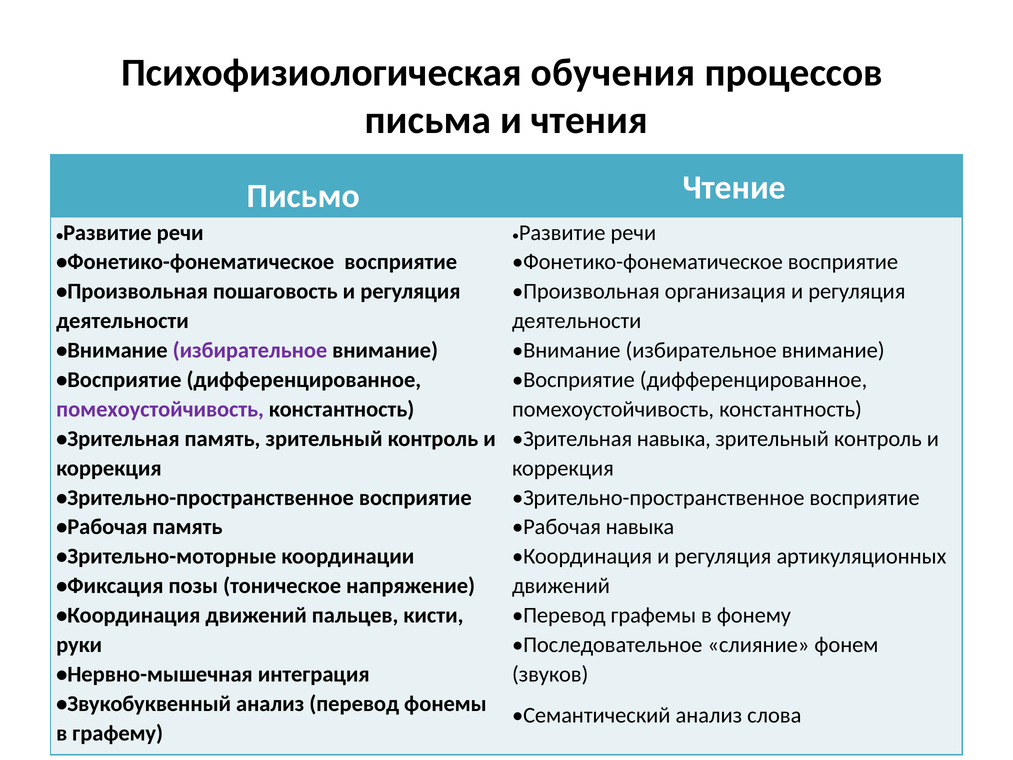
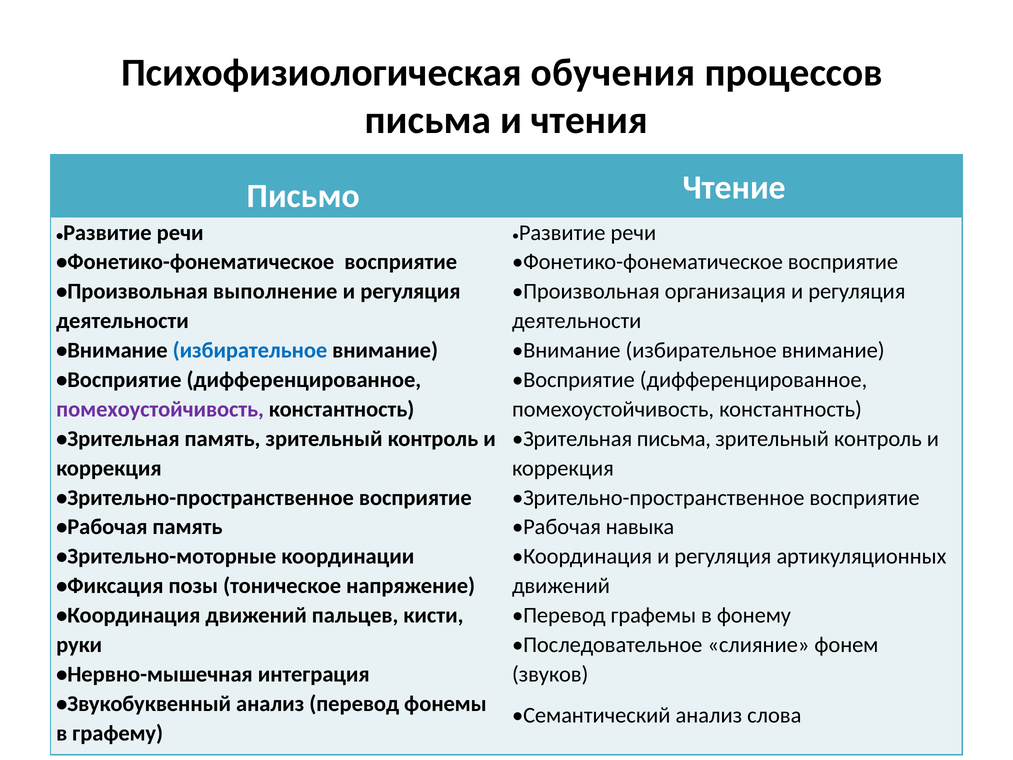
пошаговость: пошаговость -> выполнение
избирательное at (250, 350) colour: purple -> blue
Зрительная навыка: навыка -> письма
